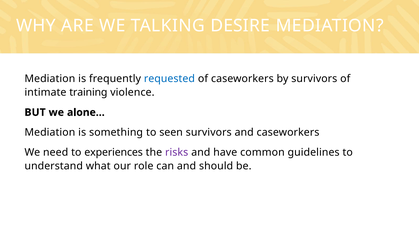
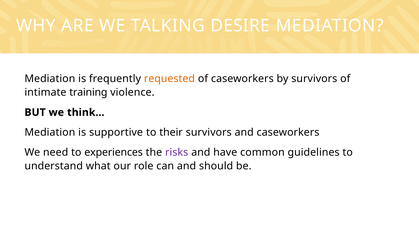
requested colour: blue -> orange
alone…: alone… -> think…
something: something -> supportive
seen: seen -> their
